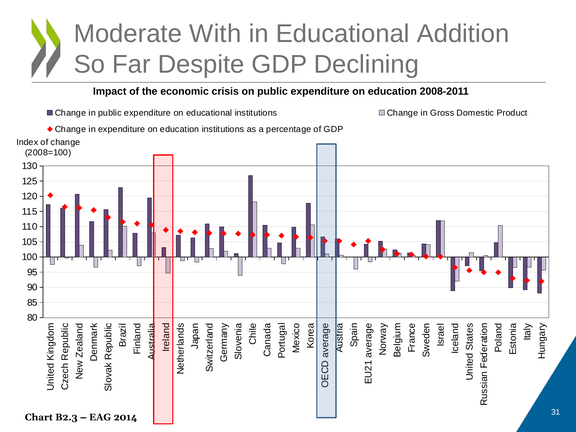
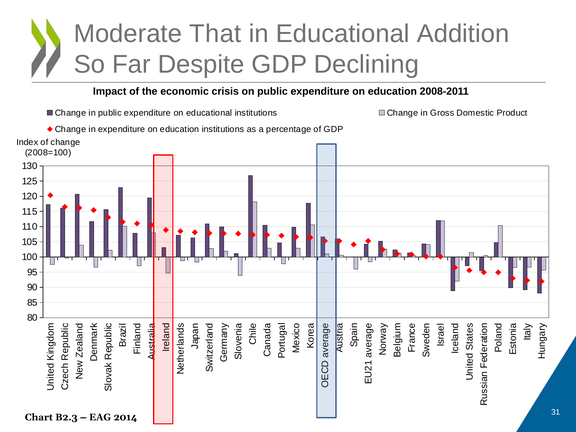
With: With -> That
